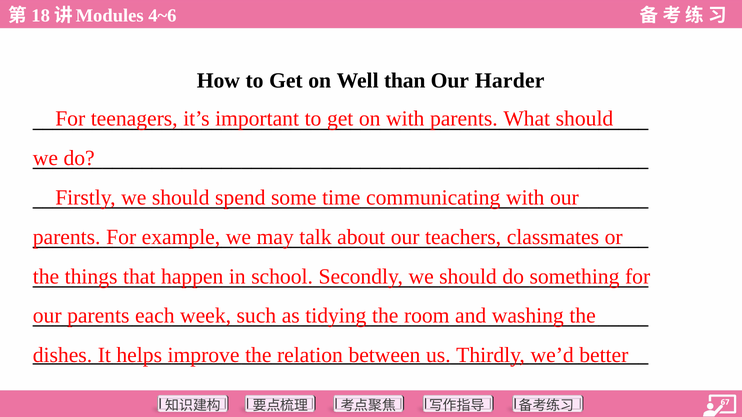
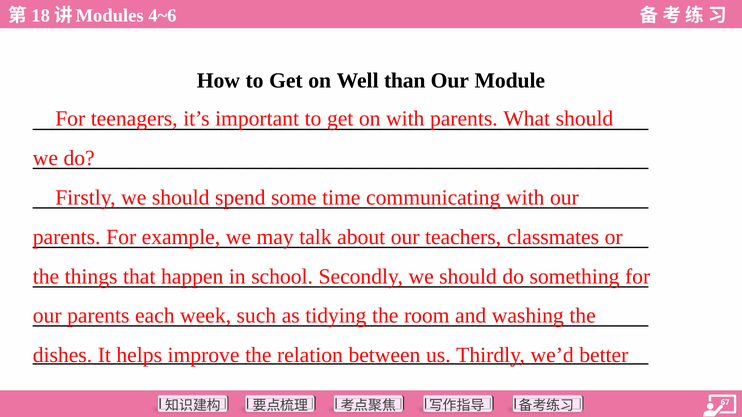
Harder: Harder -> Module
